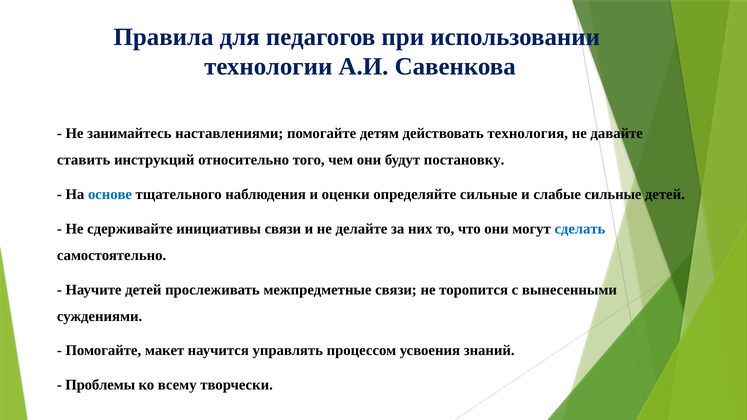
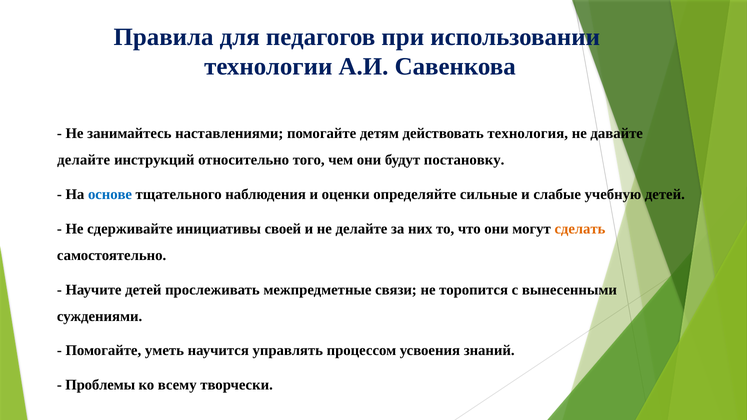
ставить at (84, 160): ставить -> делайте
слабые сильные: сильные -> учебную
инициативы связи: связи -> своей
сделать colour: blue -> orange
макет: макет -> уметь
